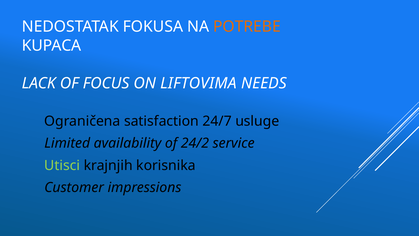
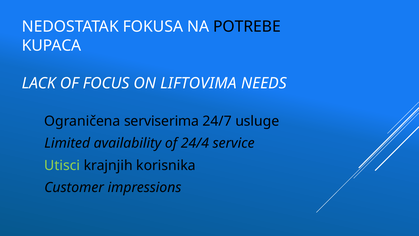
POTREBE colour: orange -> black
satisfaction: satisfaction -> serviserima
24/2: 24/2 -> 24/4
